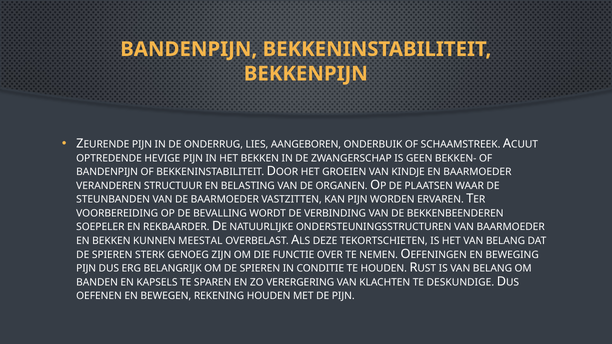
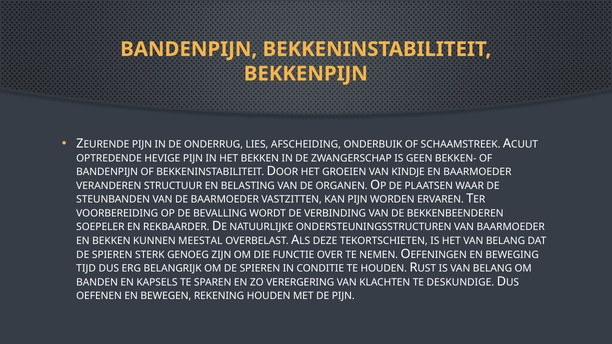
AANGEBOREN: AANGEBOREN -> AFSCHEIDING
PIJN at (86, 269): PIJN -> TIJD
